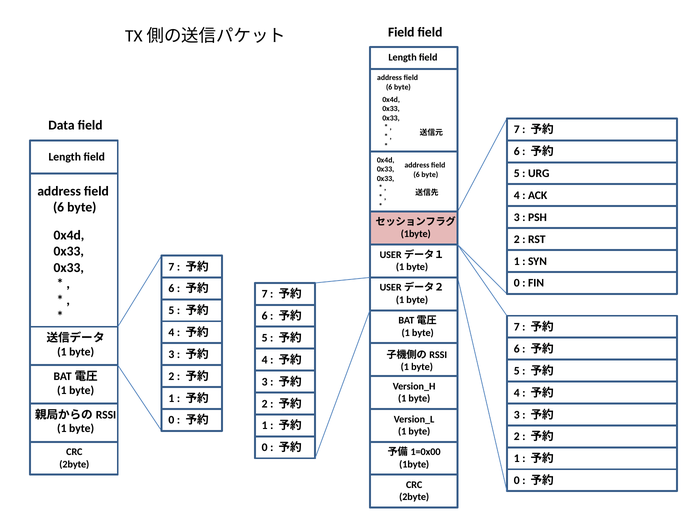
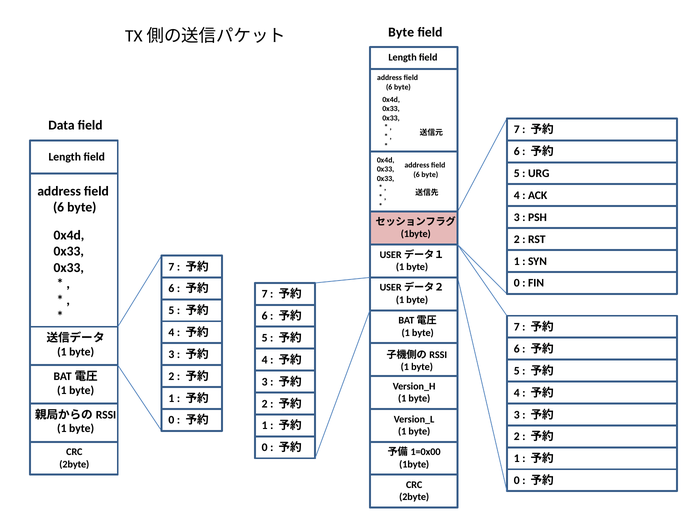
Field at (401, 32): Field -> Byte
